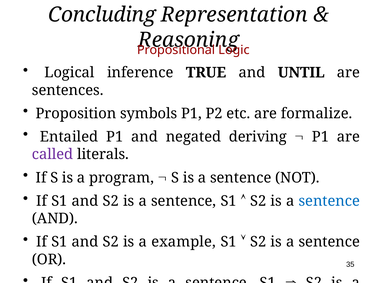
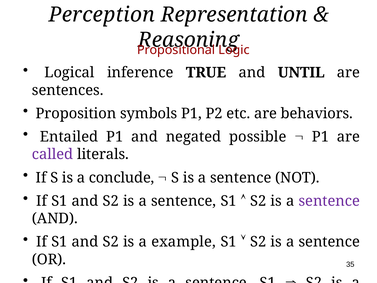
Concluding: Concluding -> Perception
formalize: formalize -> behaviors
deriving: deriving -> possible
program: program -> conclude
sentence at (329, 201) colour: blue -> purple
